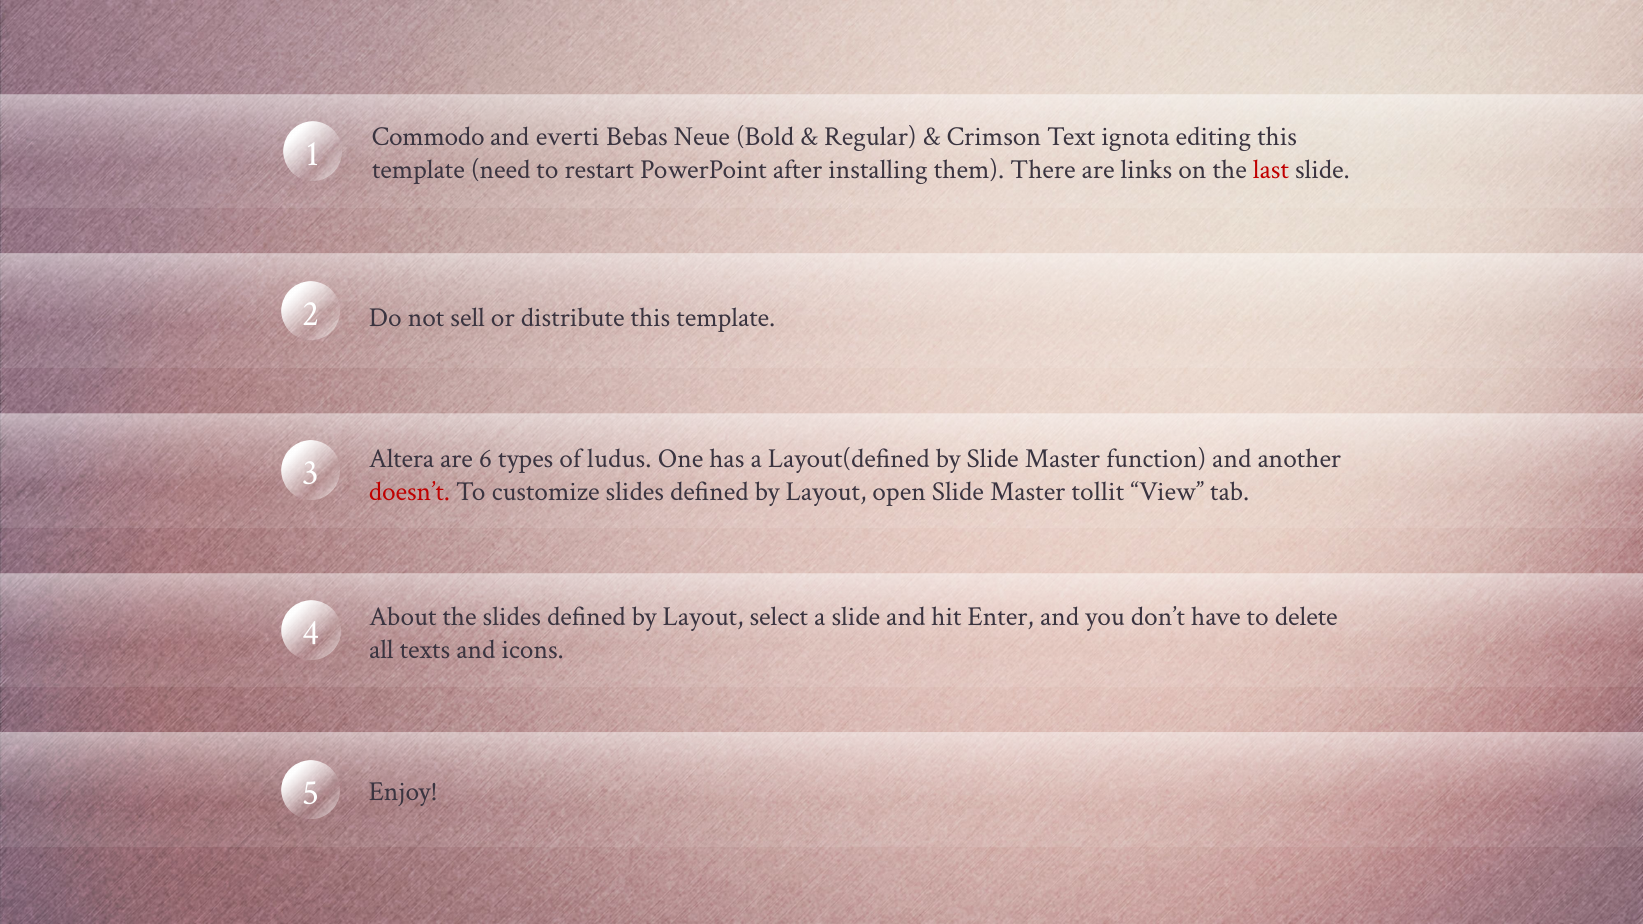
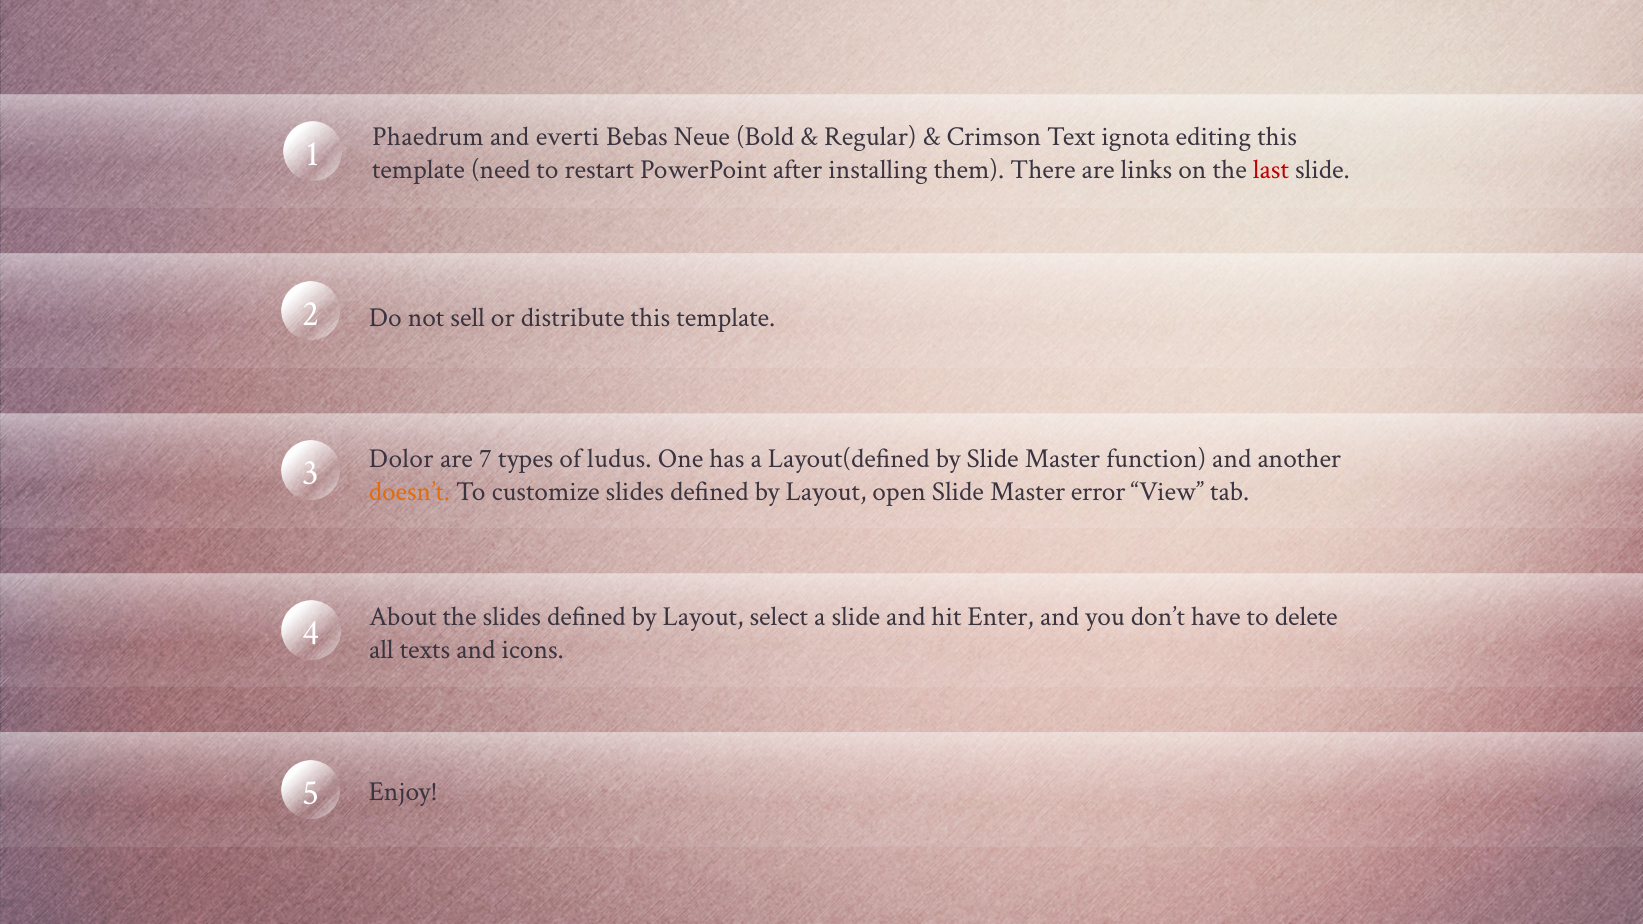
Commodo: Commodo -> Phaedrum
Altera: Altera -> Dolor
6: 6 -> 7
doesn’t colour: red -> orange
tollit: tollit -> error
